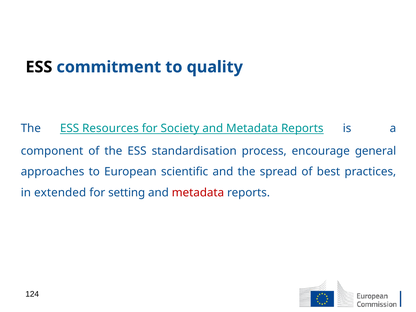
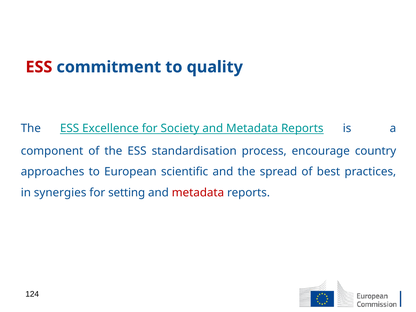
ESS at (39, 67) colour: black -> red
Resources: Resources -> Excellence
general: general -> country
extended: extended -> synergies
